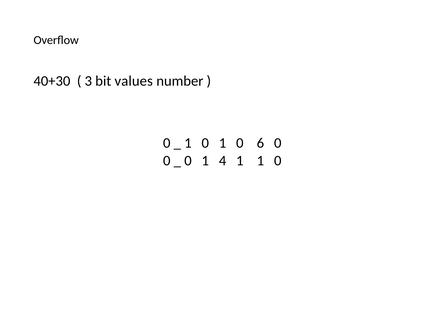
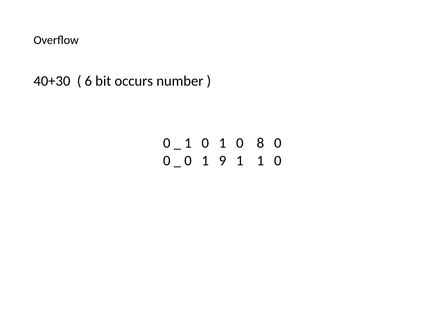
3: 3 -> 6
values: values -> occurs
6: 6 -> 8
4: 4 -> 9
